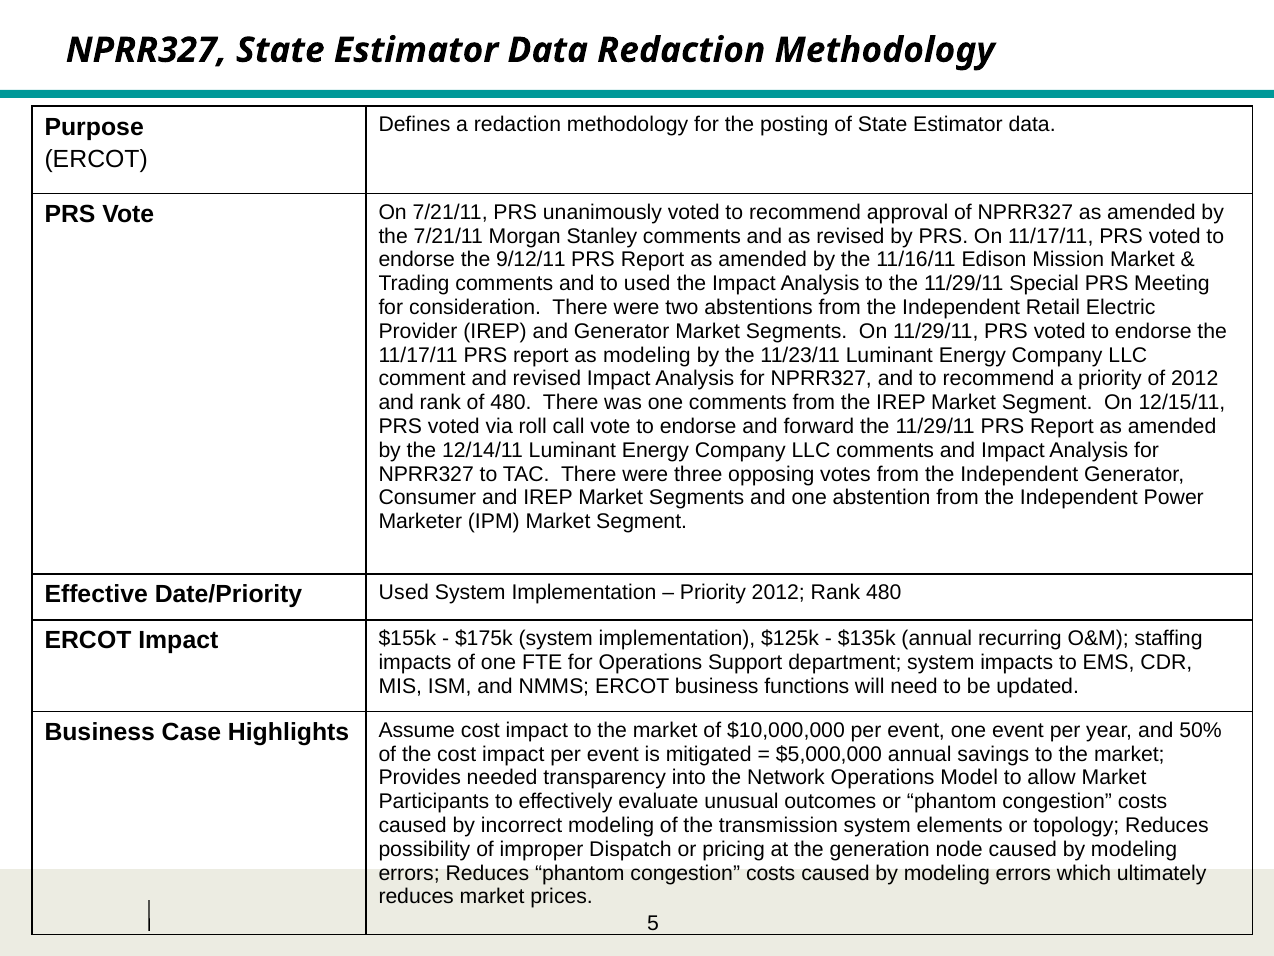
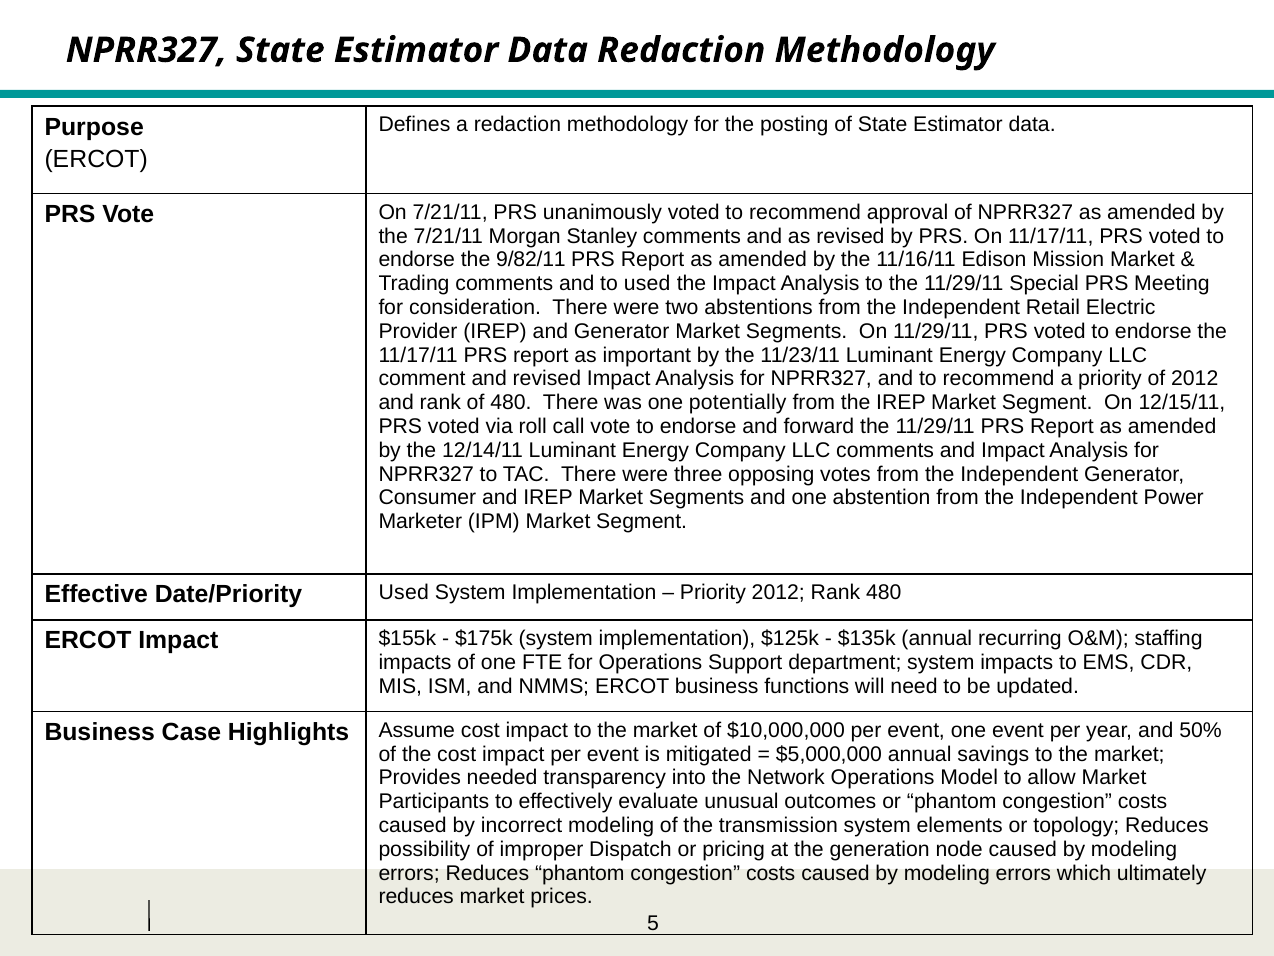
9/12/11: 9/12/11 -> 9/82/11
as modeling: modeling -> important
one comments: comments -> potentially
